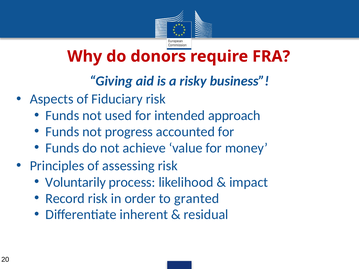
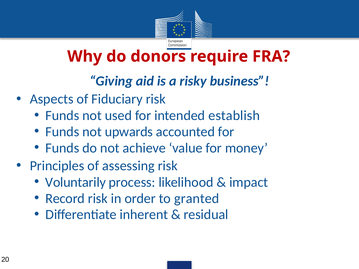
approach: approach -> establish
progress: progress -> upwards
